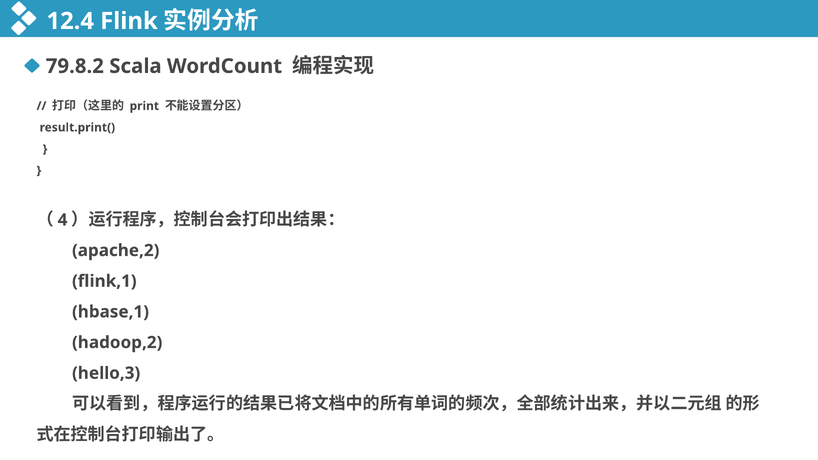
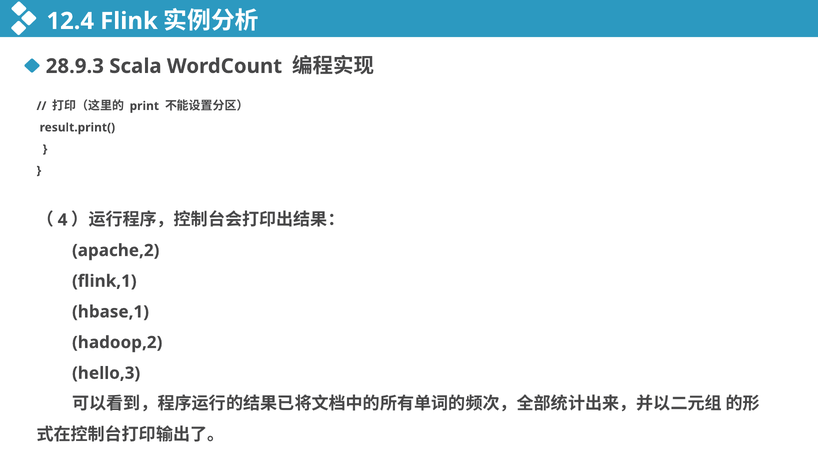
79.8.2: 79.8.2 -> 28.9.3
